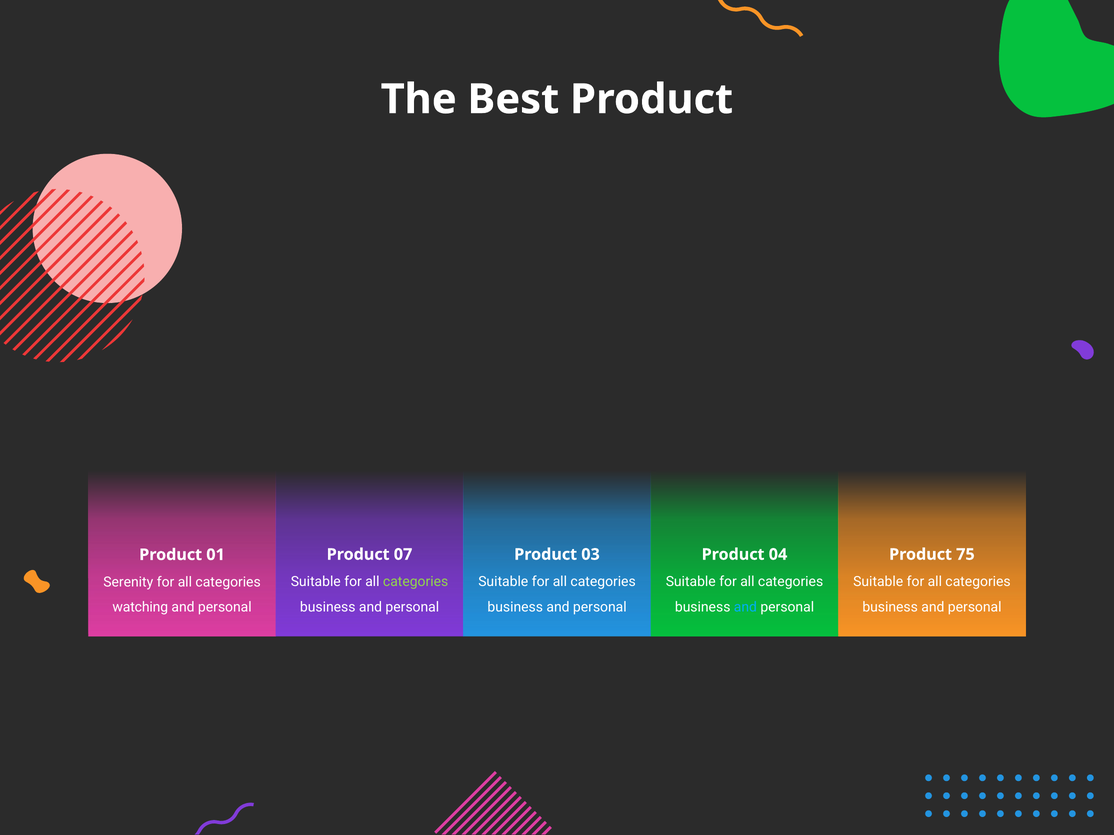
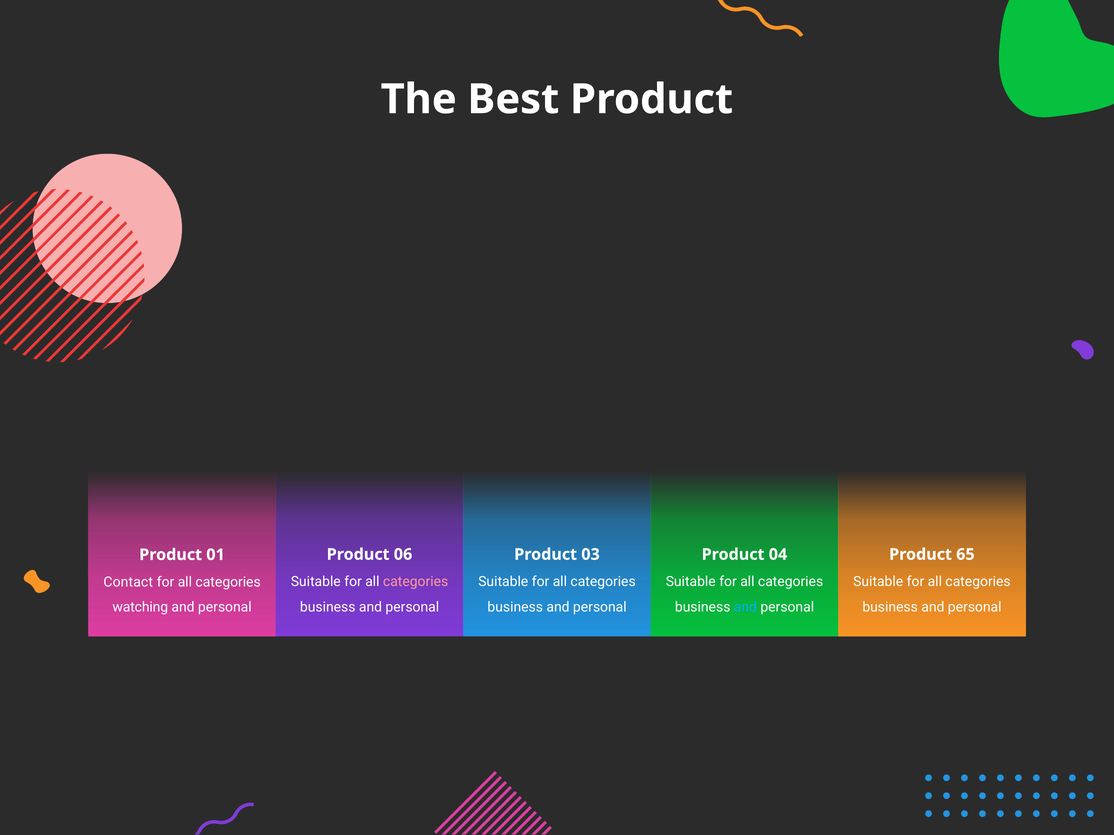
07: 07 -> 06
75: 75 -> 65
categories at (416, 582) colour: light green -> pink
Serenity: Serenity -> Contact
